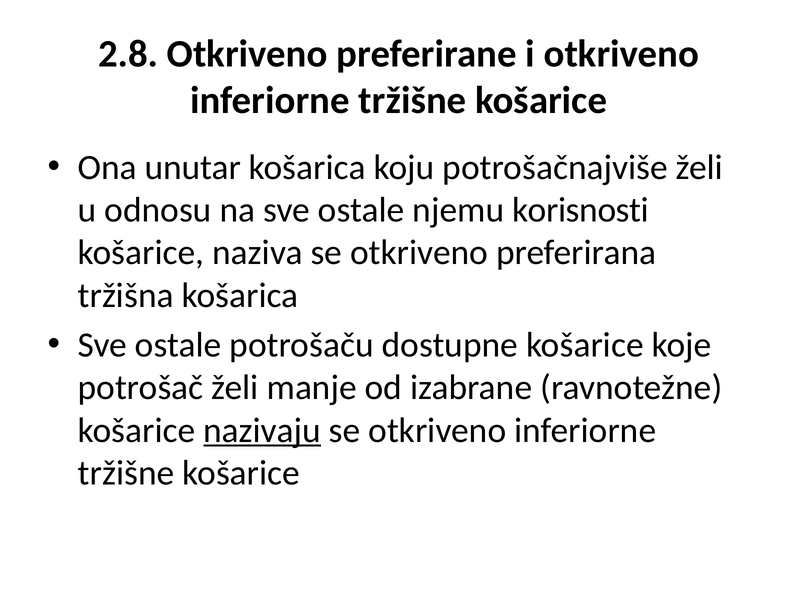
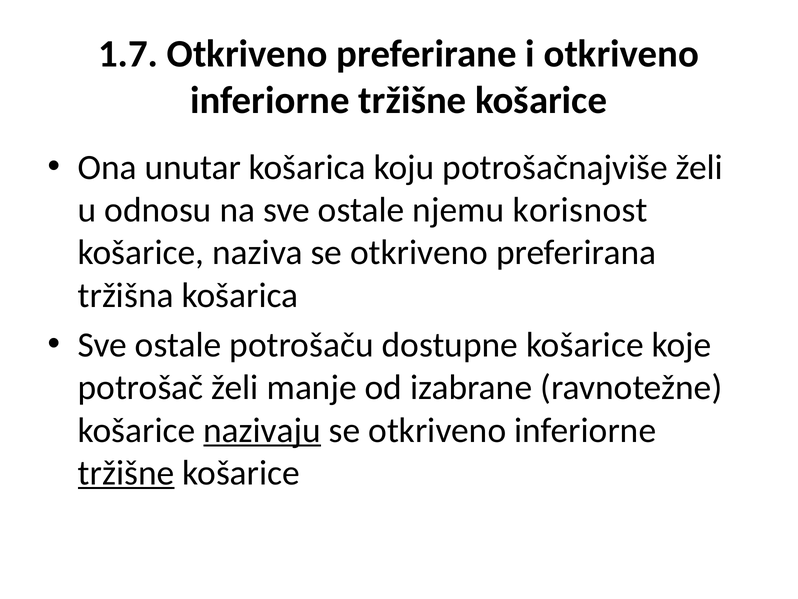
2.8: 2.8 -> 1.7
korisnosti: korisnosti -> korisnost
tržišne at (126, 472) underline: none -> present
